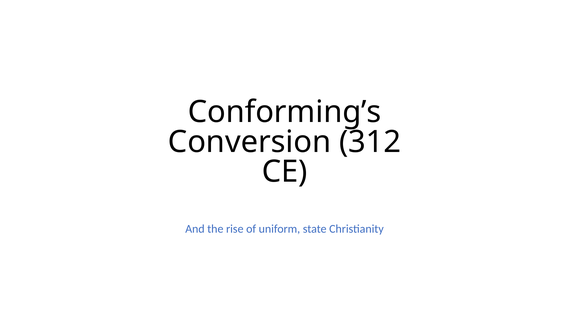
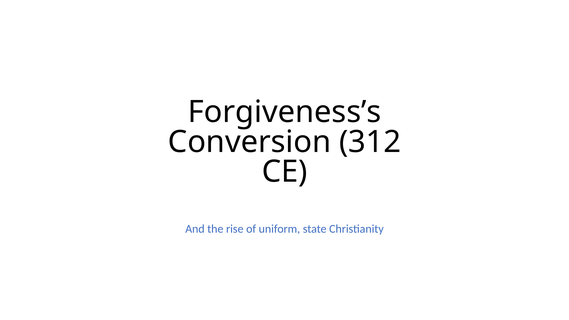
Conforming’s: Conforming’s -> Forgiveness’s
